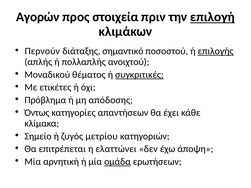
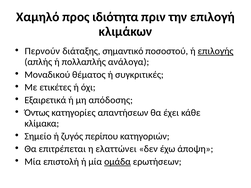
Αγορών: Αγορών -> Χαμηλό
στοιχεία: στοιχεία -> ιδιότητα
επιλογή underline: present -> none
ανοιχτού: ανοιχτού -> ανάλογα
συγκριτικές underline: present -> none
Πρόβλημα: Πρόβλημα -> Εξαιρετικά
μετρίου: μετρίου -> περίπου
αρνητική: αρνητική -> επιστολή
